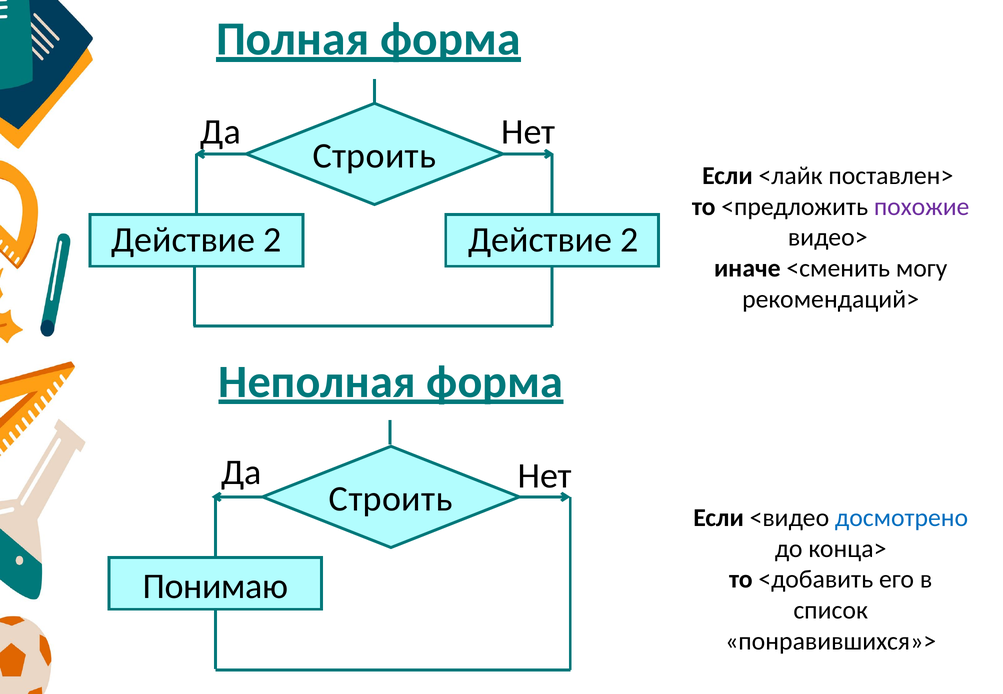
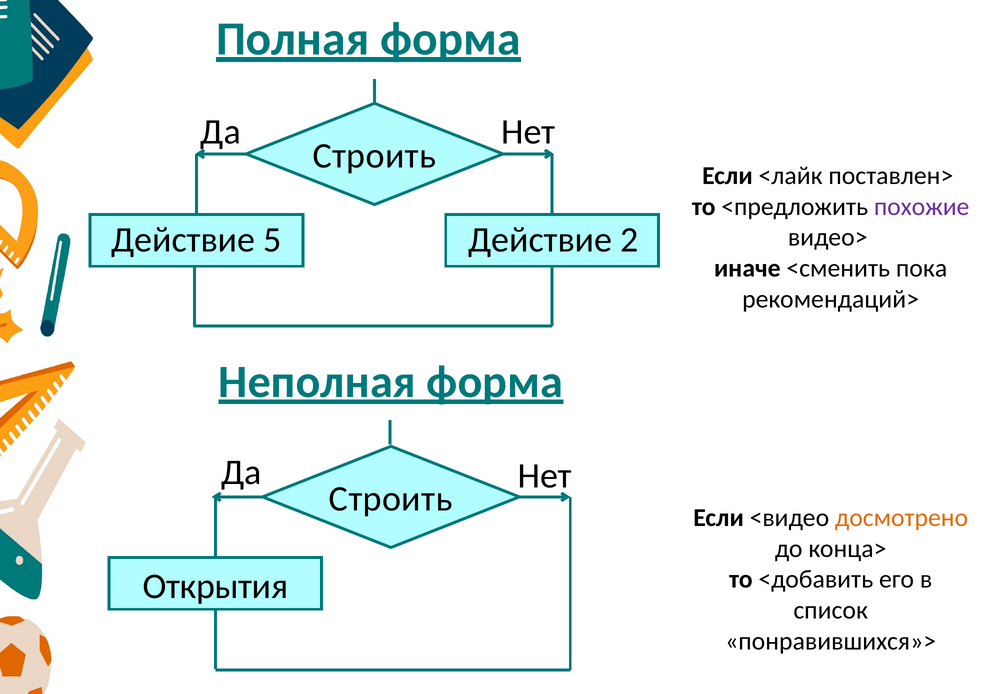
2 at (273, 240): 2 -> 5
могу: могу -> пока
досмотрено colour: blue -> orange
Понимаю: Понимаю -> Открытия
